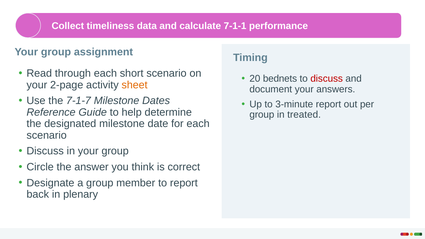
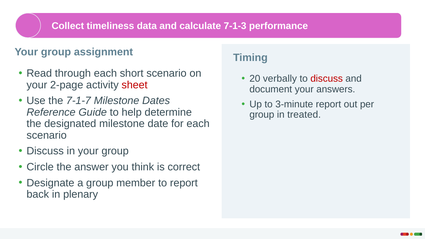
7-1-1: 7-1-1 -> 7-1-3
bednets: bednets -> verbally
sheet colour: orange -> red
